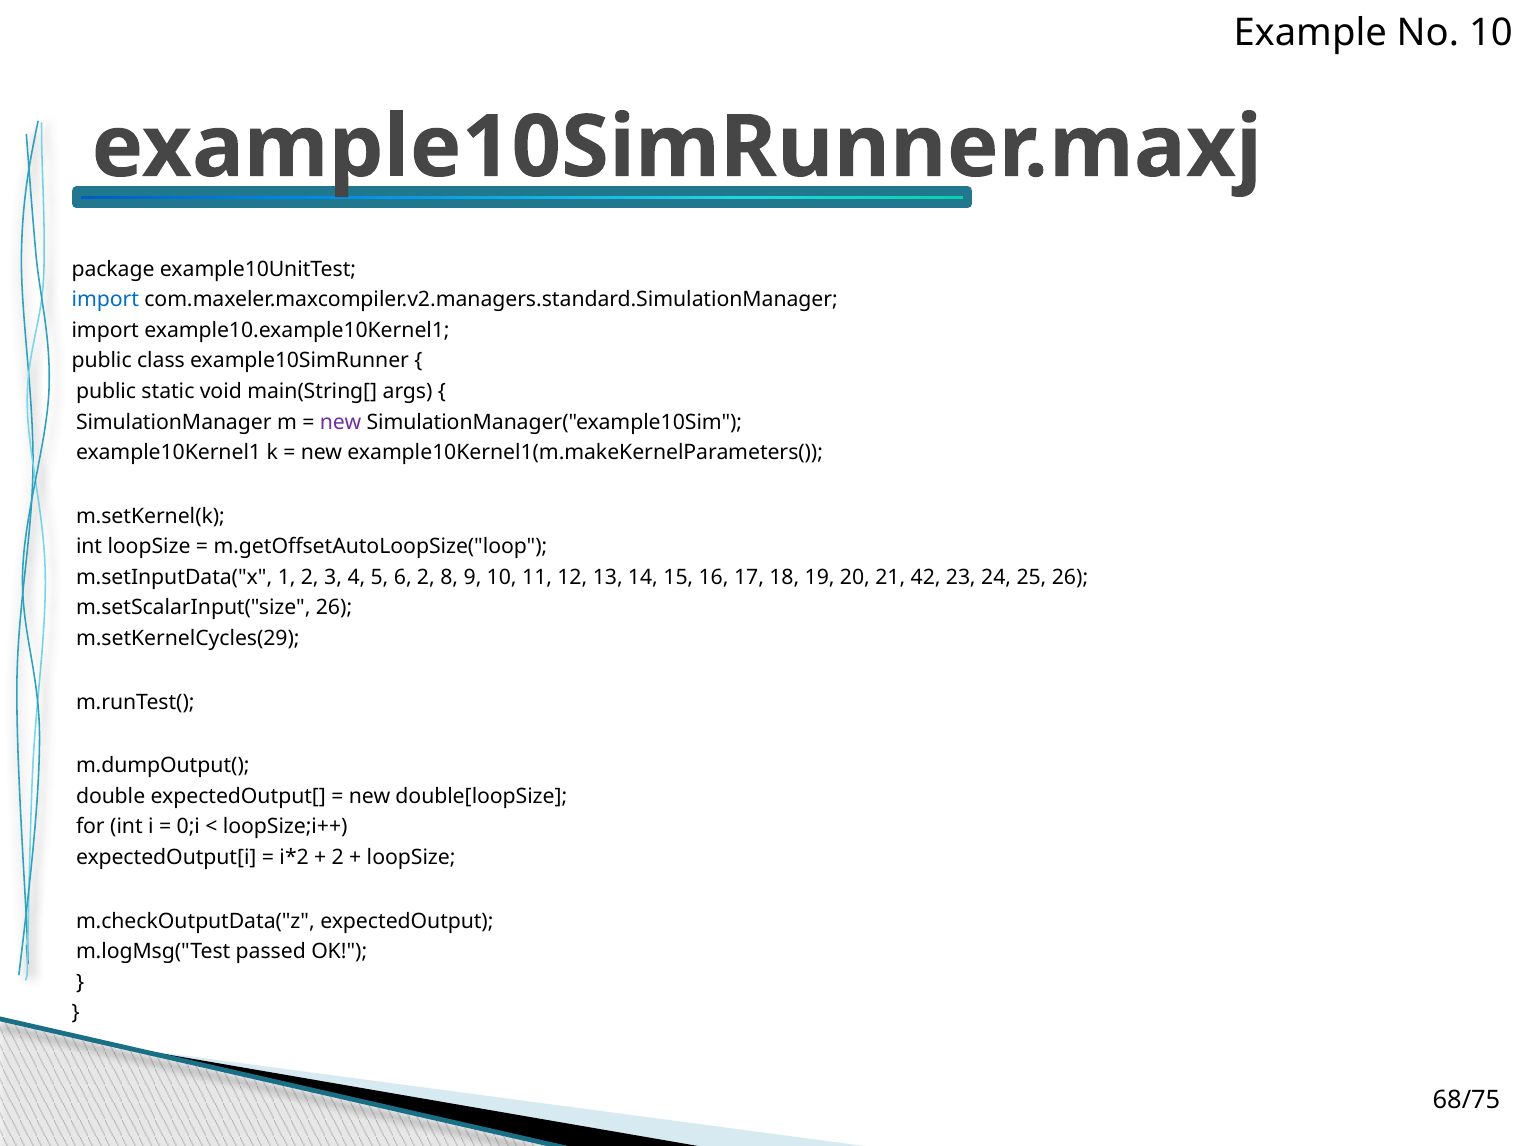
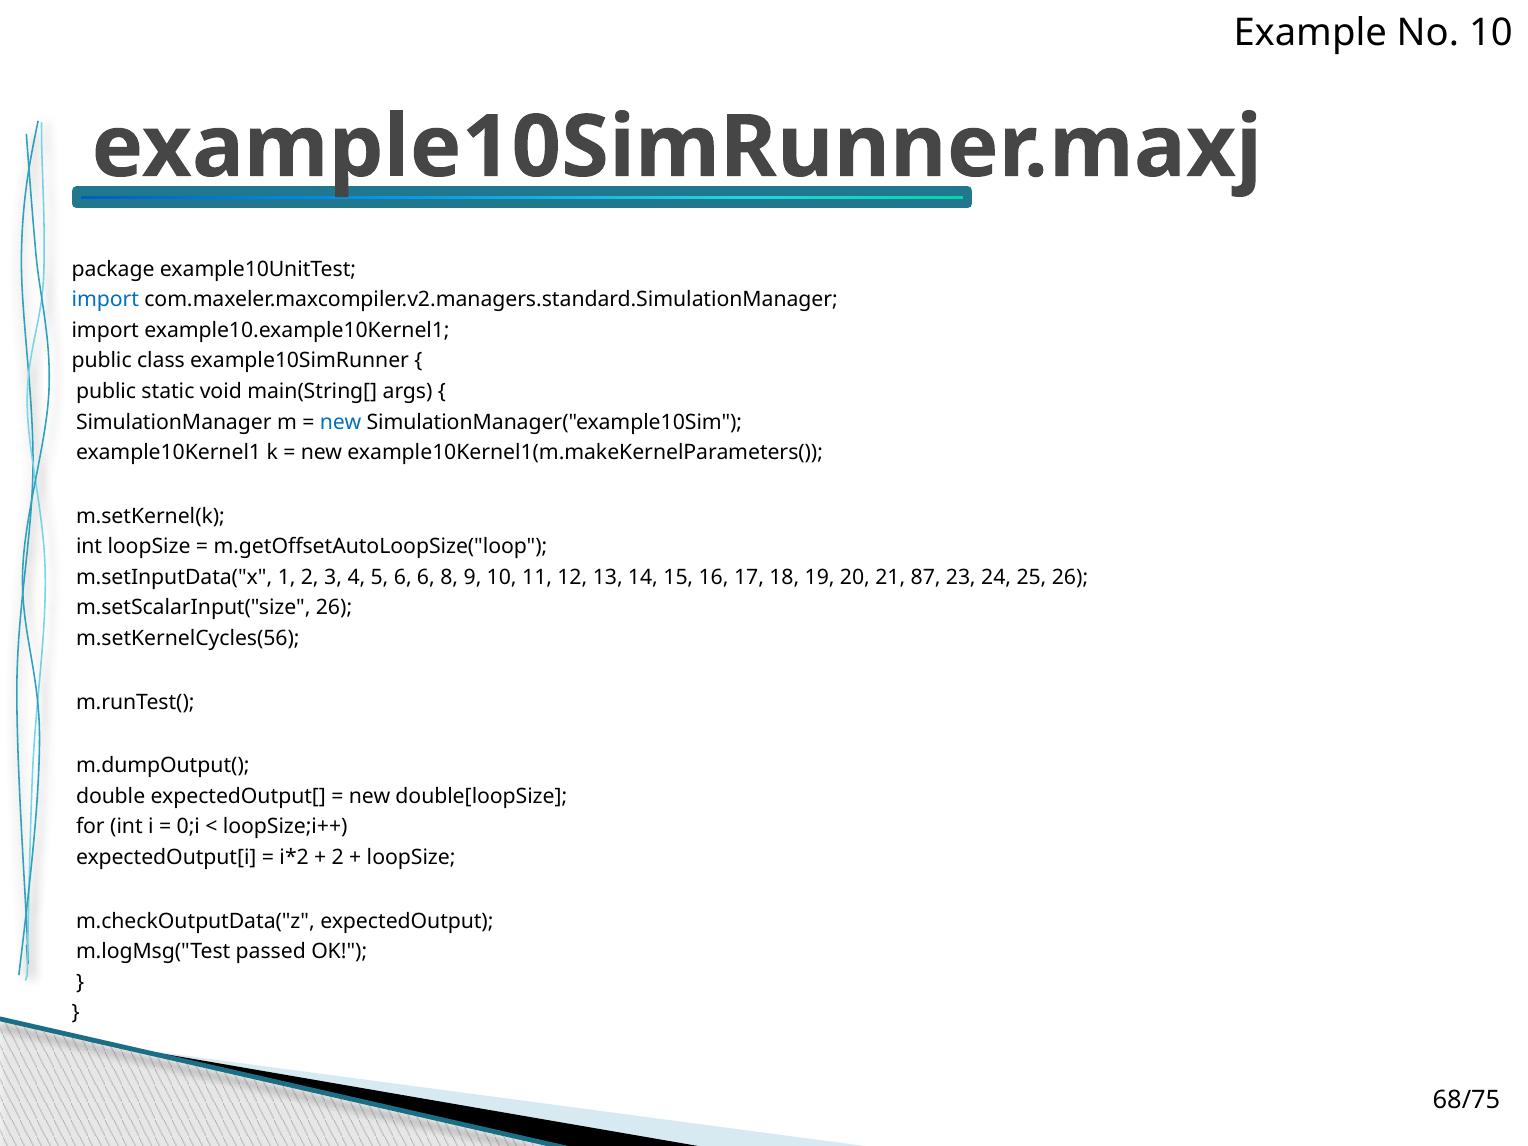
new at (341, 422) colour: purple -> blue
6 2: 2 -> 6
42: 42 -> 87
m.setKernelCycles(29: m.setKernelCycles(29 -> m.setKernelCycles(56
